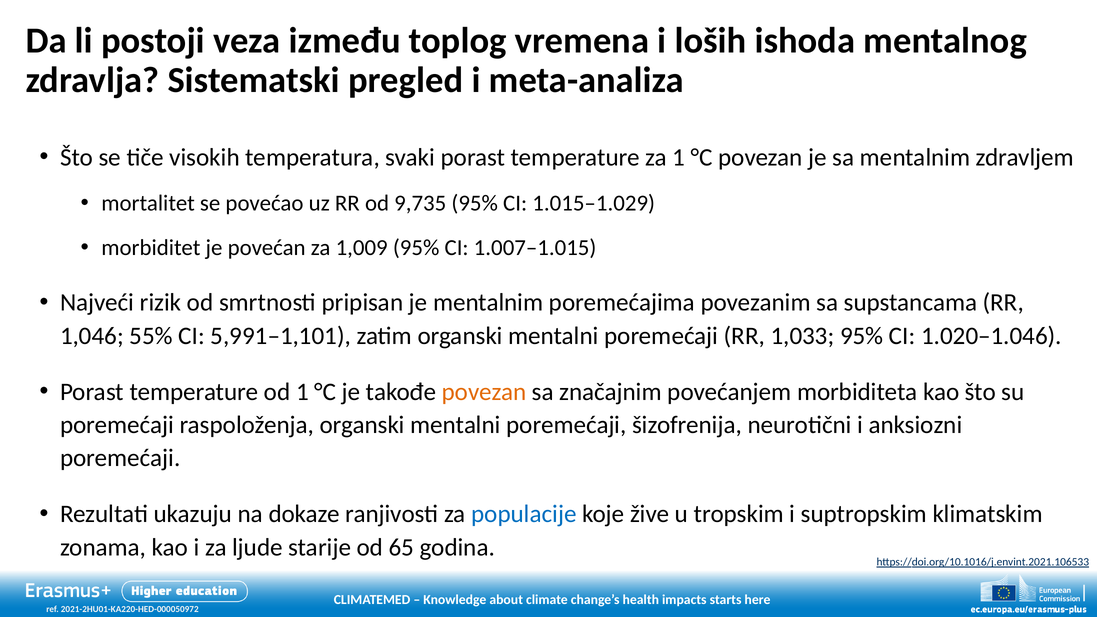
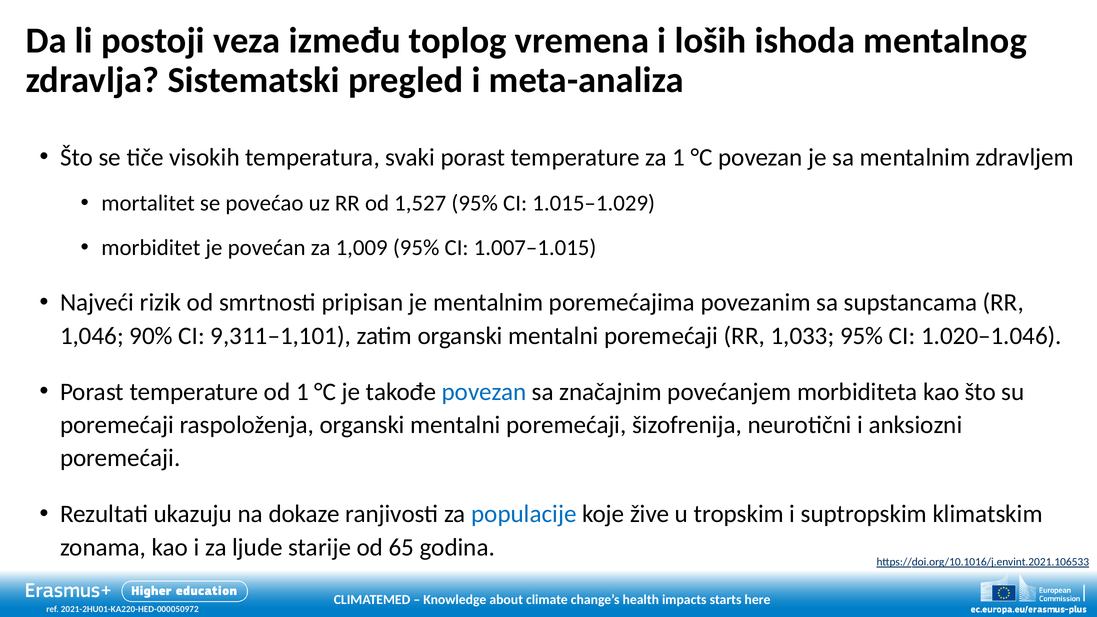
9,735: 9,735 -> 1,527
55%: 55% -> 90%
5,991–1,101: 5,991–1,101 -> 9,311–1,101
povezan at (484, 392) colour: orange -> blue
